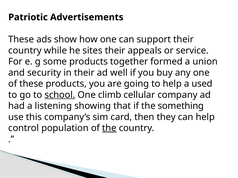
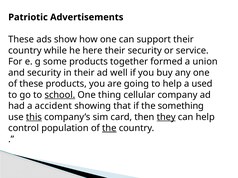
sites: sites -> here
their appeals: appeals -> security
climb: climb -> thing
listening: listening -> accident
this underline: none -> present
they underline: none -> present
